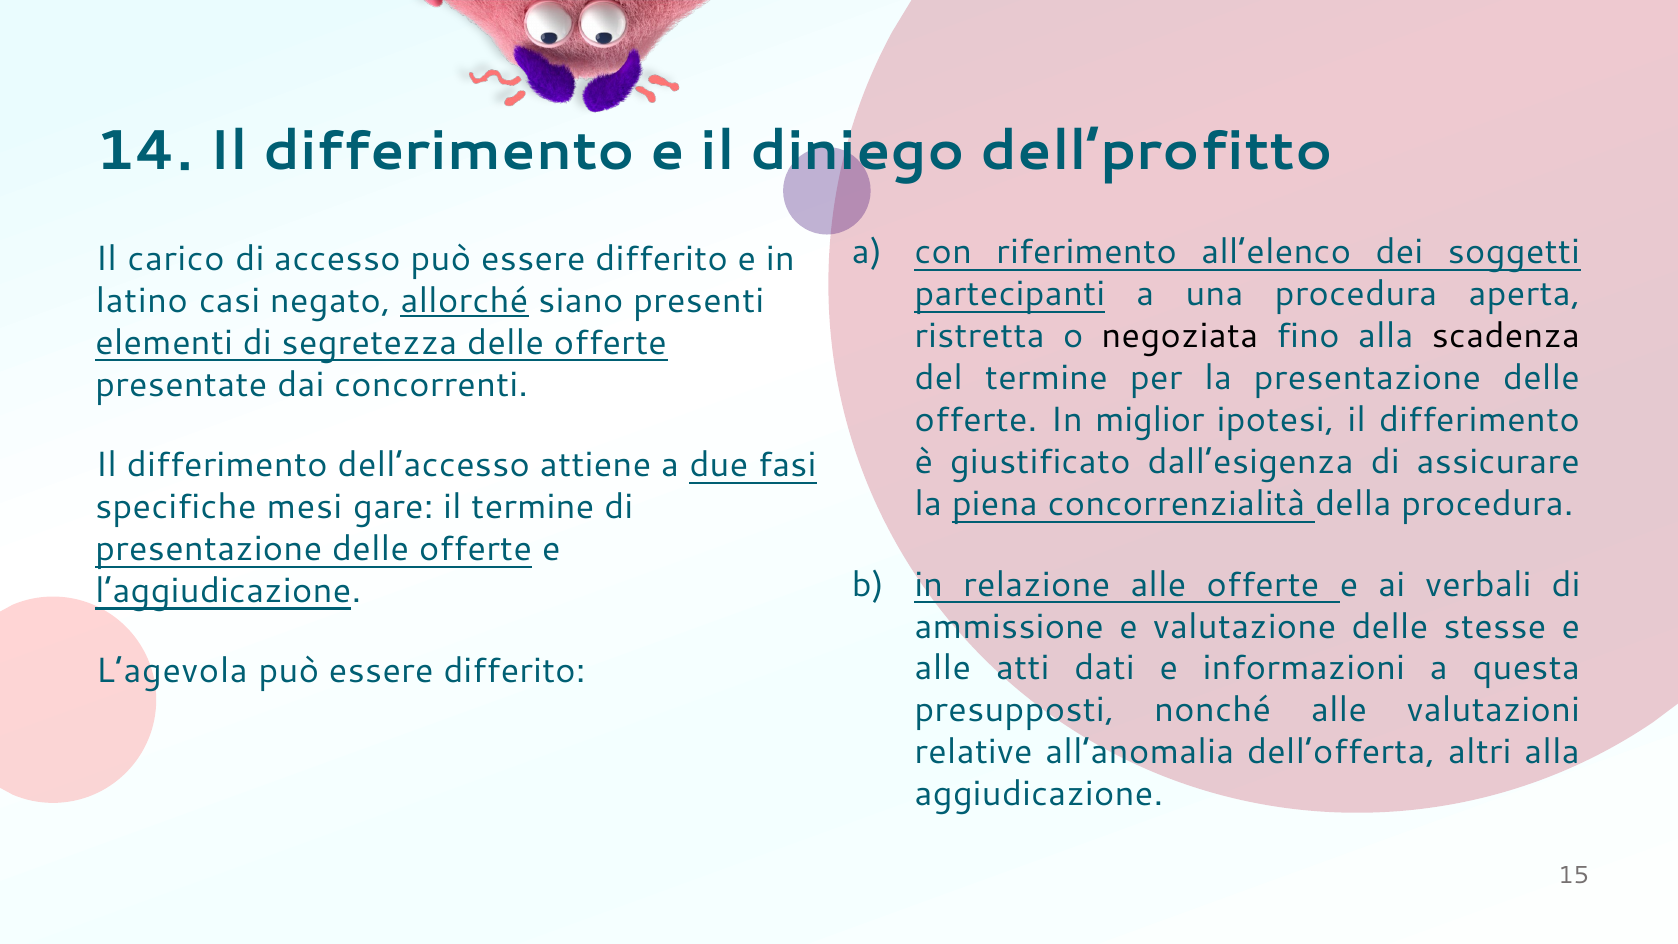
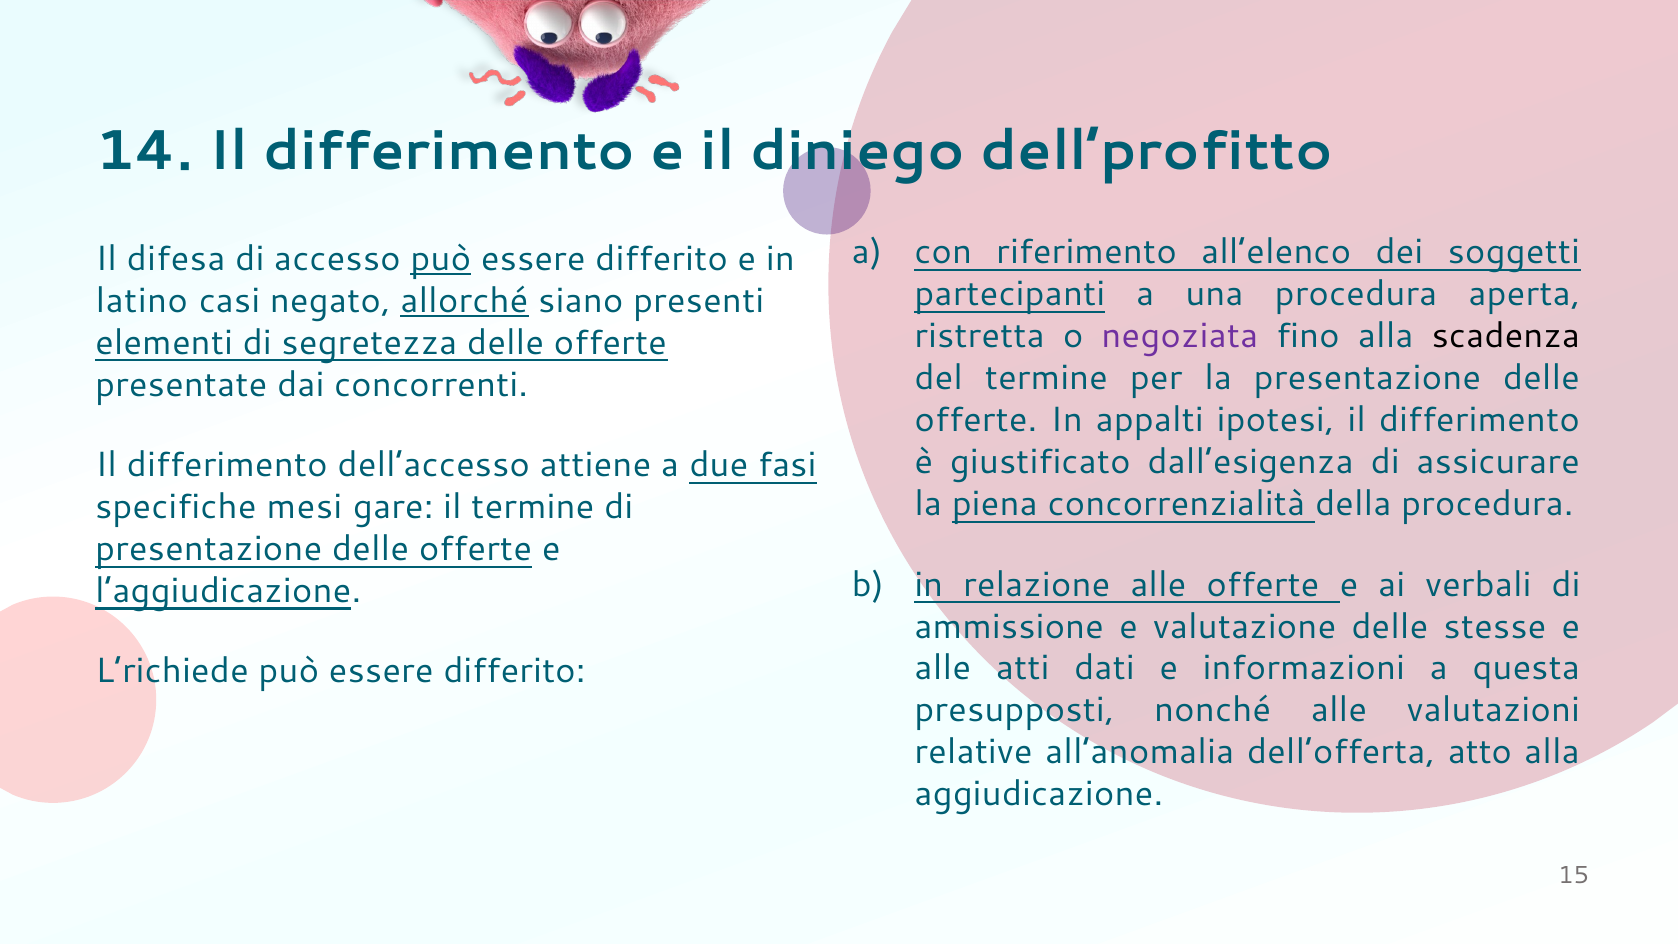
carico: carico -> difesa
può at (441, 259) underline: none -> present
negoziata colour: black -> purple
miglior: miglior -> appalti
L’agevola: L’agevola -> L’richiede
altri: altri -> atto
